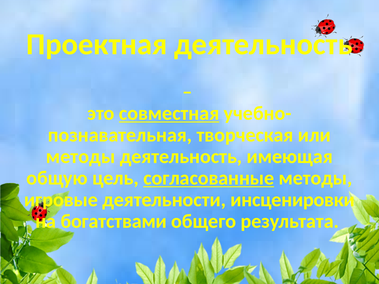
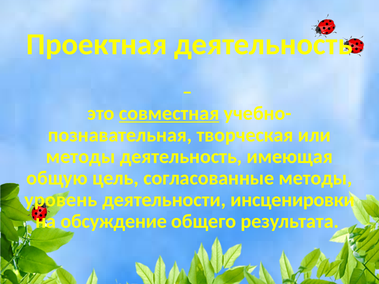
cогласованные underline: present -> none
игровые: игровые -> уровень
богатствами: богатствами -> обсуждение
